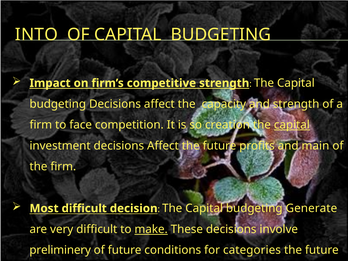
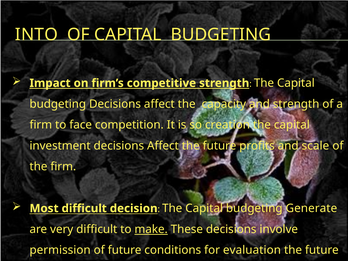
capital at (292, 125) underline: present -> none
main: main -> scale
preliminery: preliminery -> permission
categories: categories -> evaluation
